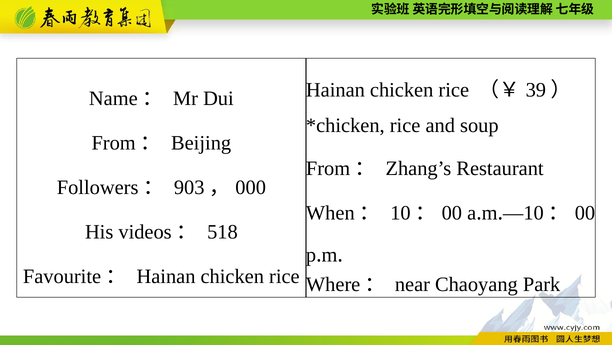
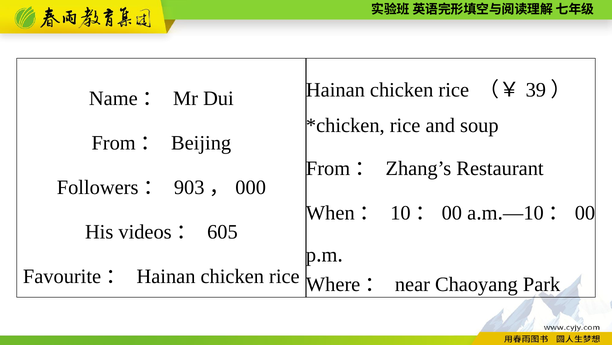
518: 518 -> 605
